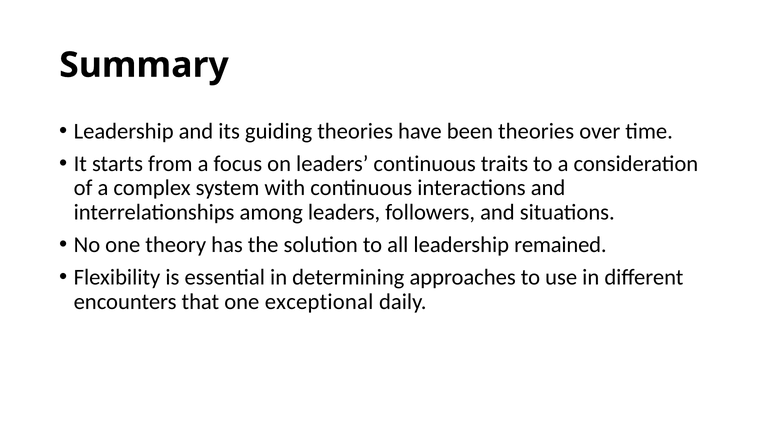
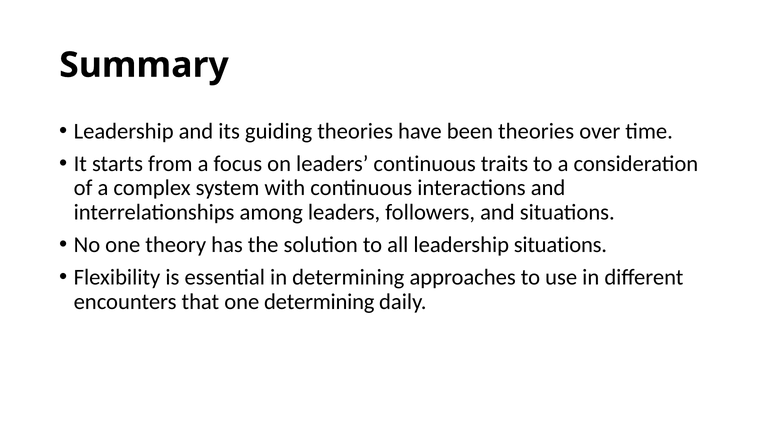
leadership remained: remained -> situations
one exceptional: exceptional -> determining
